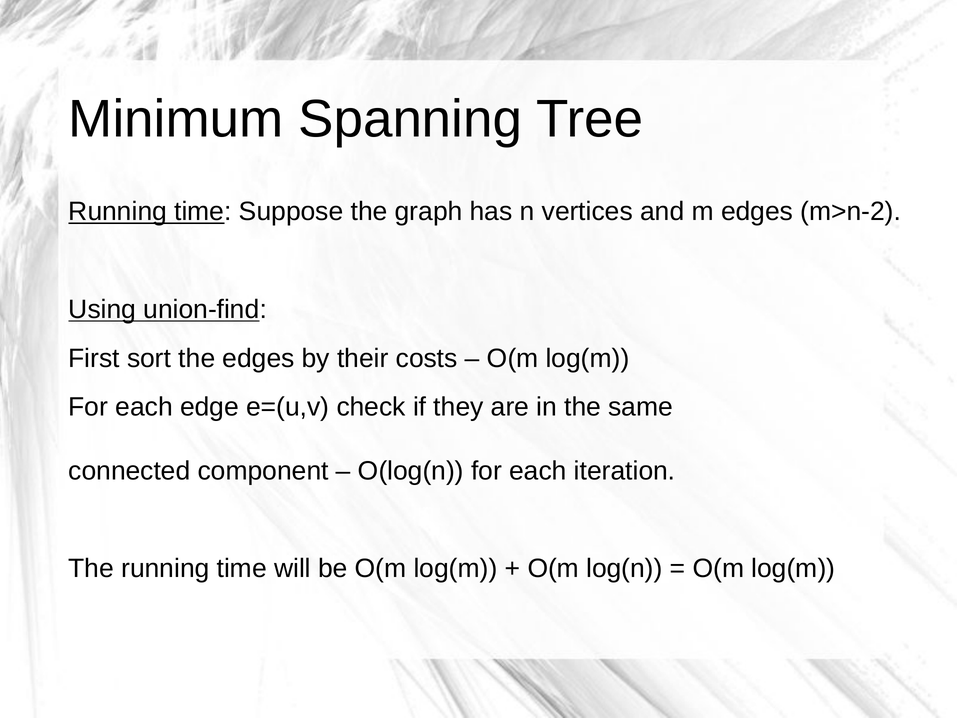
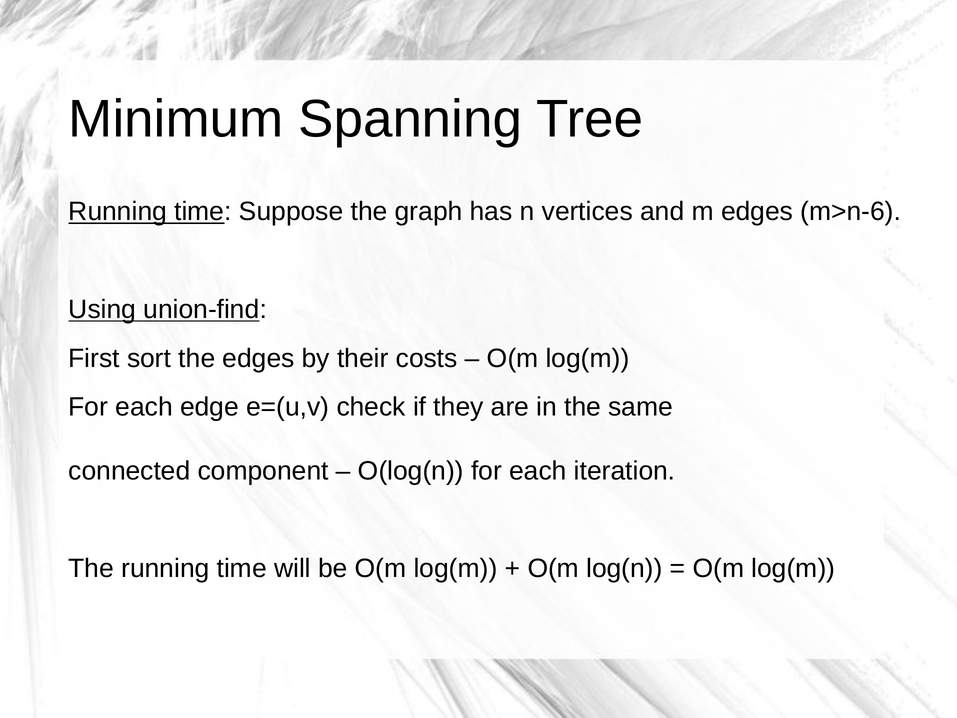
m>n-2: m>n-2 -> m>n-6
